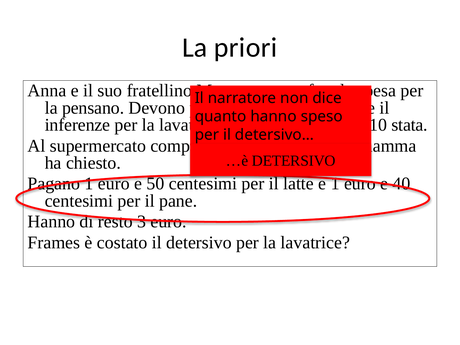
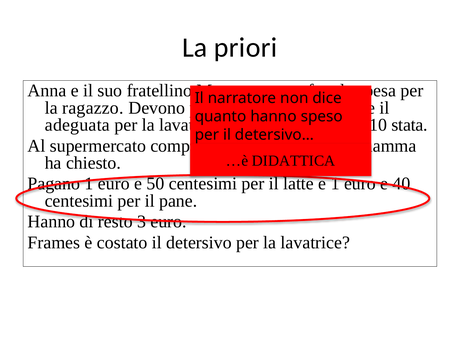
pensano: pensano -> ragazzo
inferenze: inferenze -> adeguata
…è DETERSIVO: DETERSIVO -> DIDATTICA
